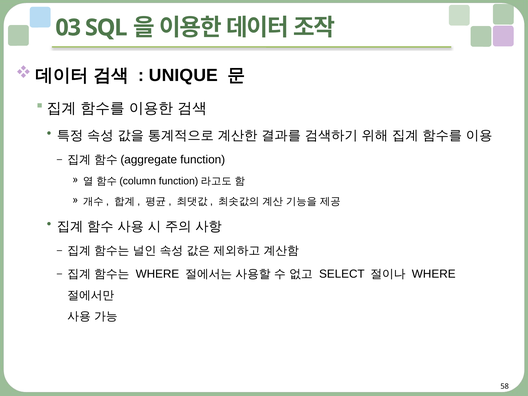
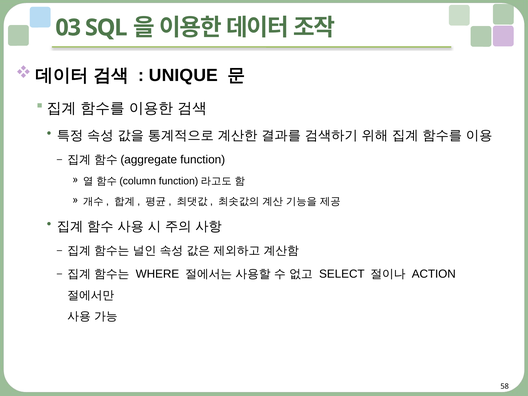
WHERE at (434, 274): WHERE -> ACTION
